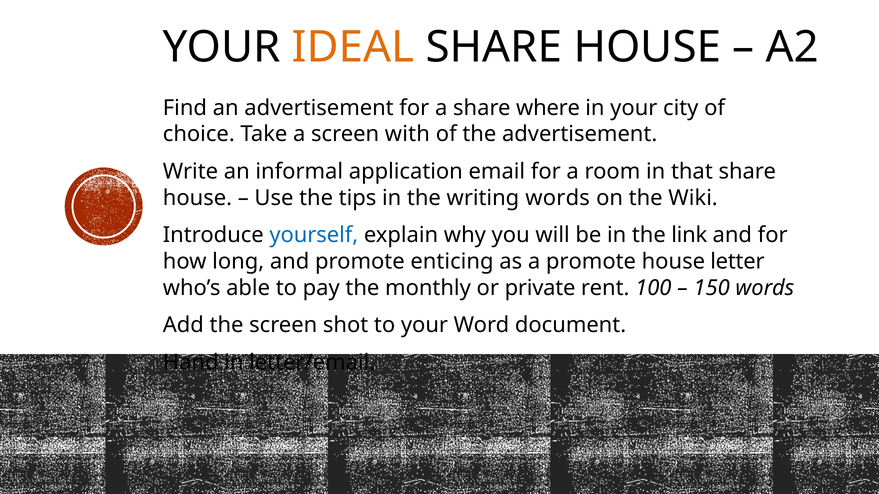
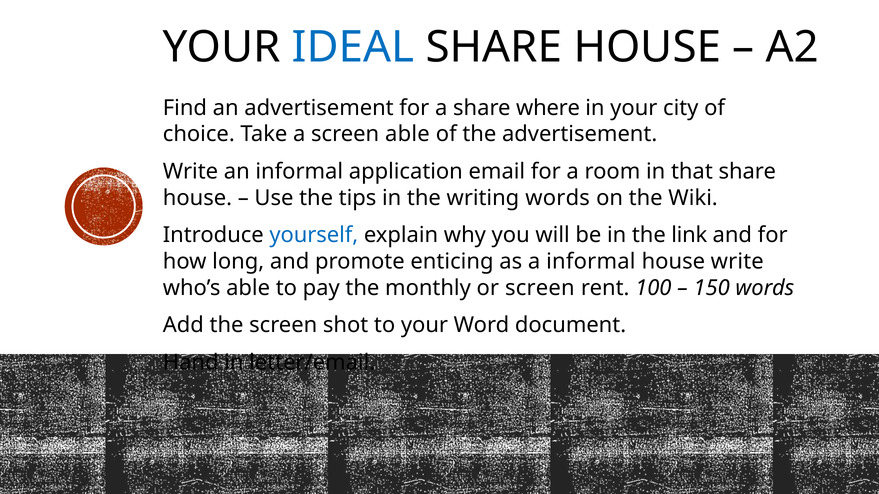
IDEAL colour: orange -> blue
screen with: with -> able
a promote: promote -> informal
house letter: letter -> write
or private: private -> screen
